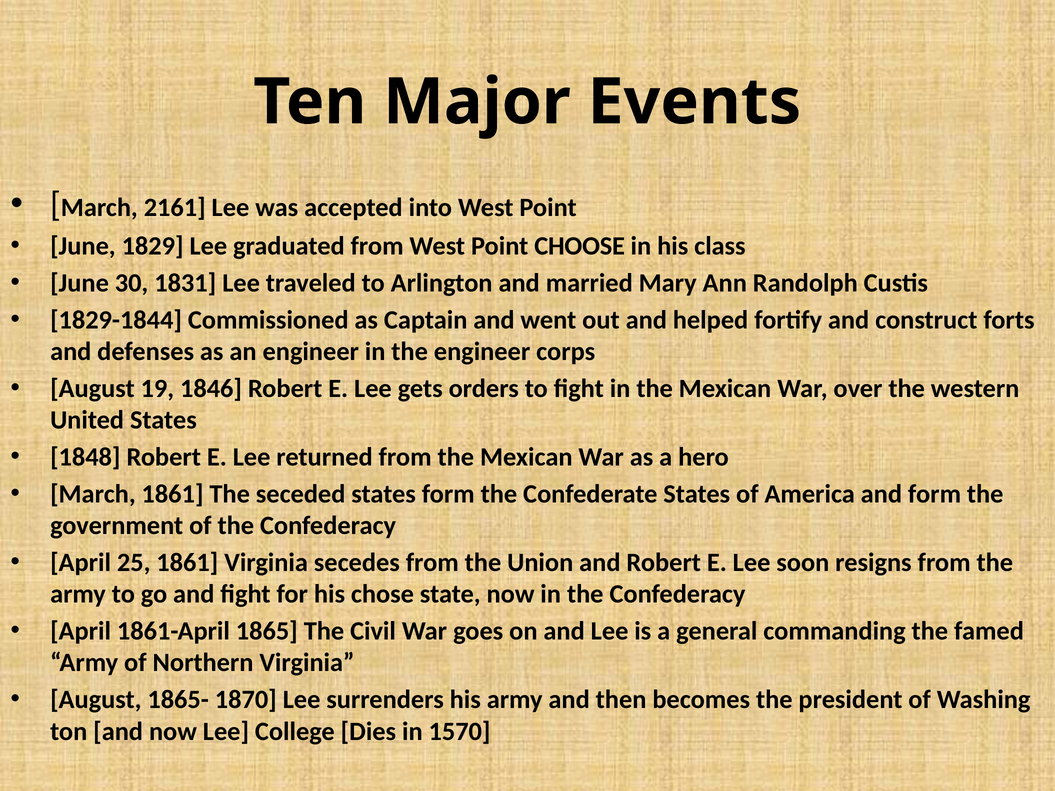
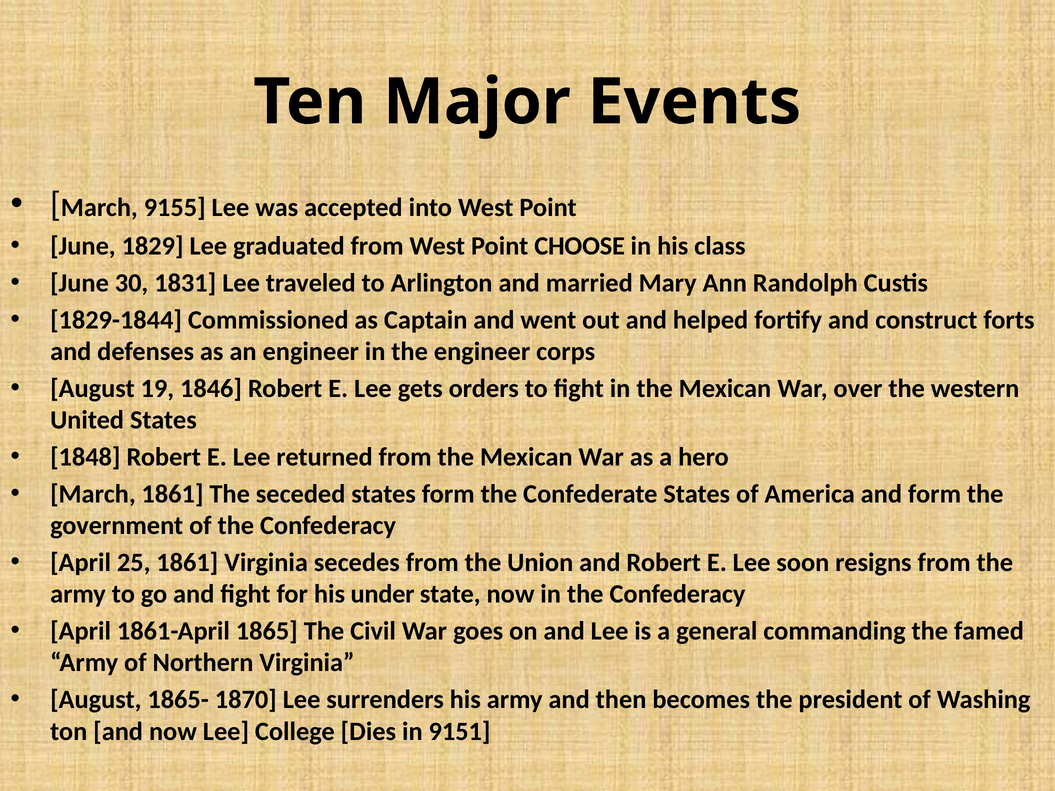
2161: 2161 -> 9155
chose: chose -> under
1570: 1570 -> 9151
